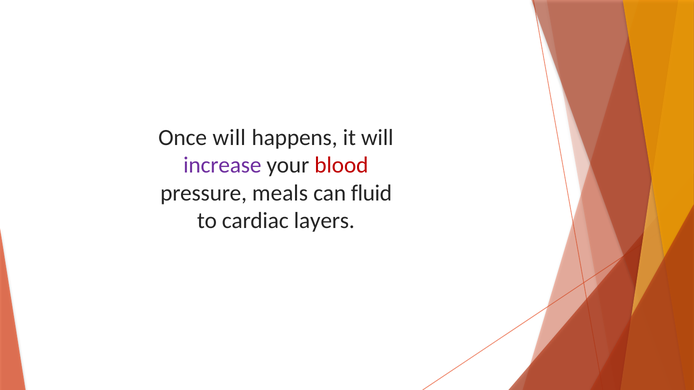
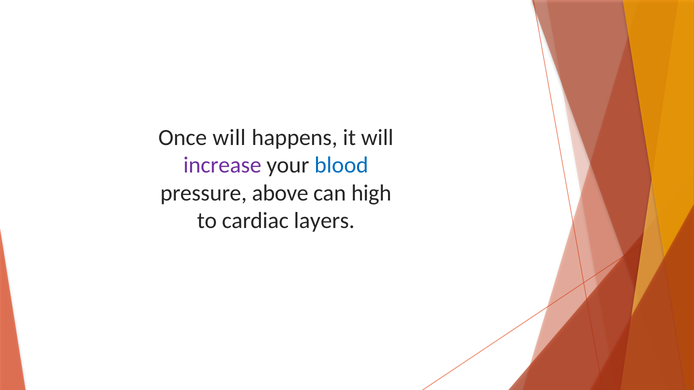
blood colour: red -> blue
meals: meals -> above
fluid: fluid -> high
